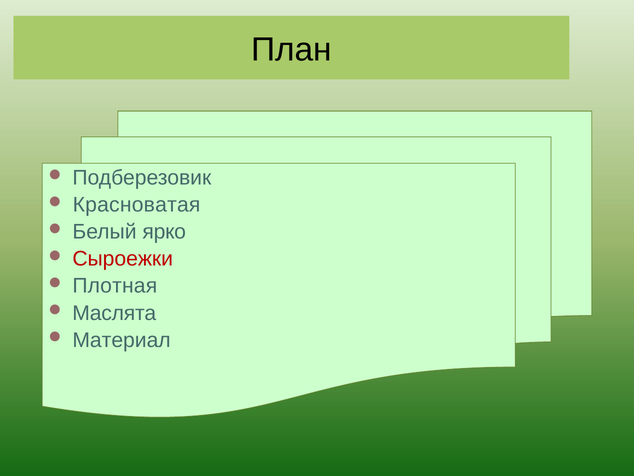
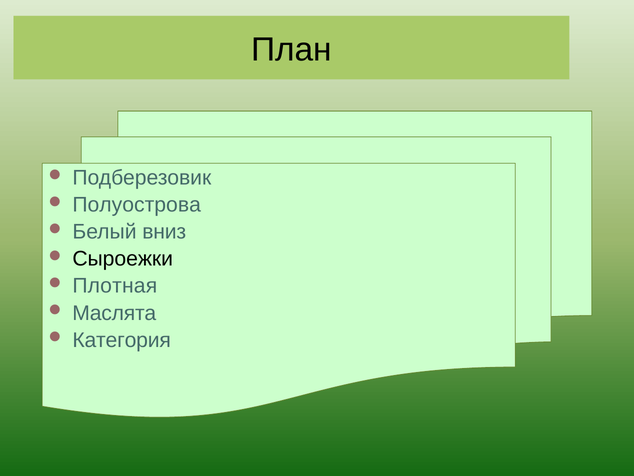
Красноватая: Красноватая -> Полуострова
ярко: ярко -> вниз
Сыроежки colour: red -> black
Материал: Материал -> Категория
